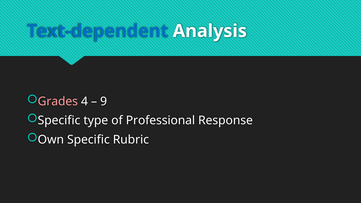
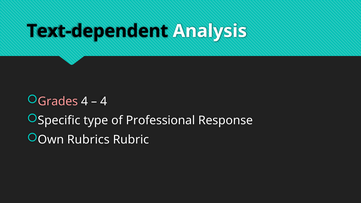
Text-dependent colour: blue -> black
9 at (104, 101): 9 -> 4
Own Specific: Specific -> Rubrics
